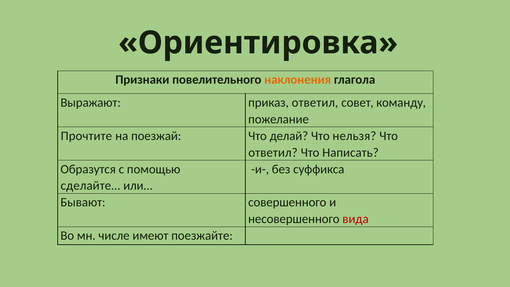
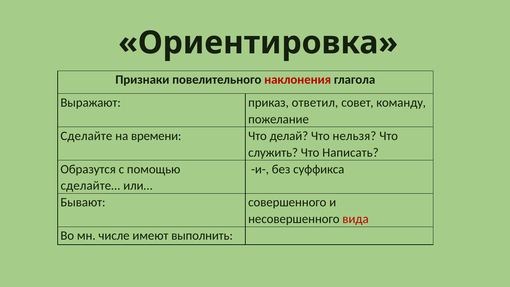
наклонения colour: orange -> red
Прочтите: Прочтите -> Сделайте
поезжай: поезжай -> времени
ответил at (273, 152): ответил -> служить
поезжайте: поезжайте -> выполнить
